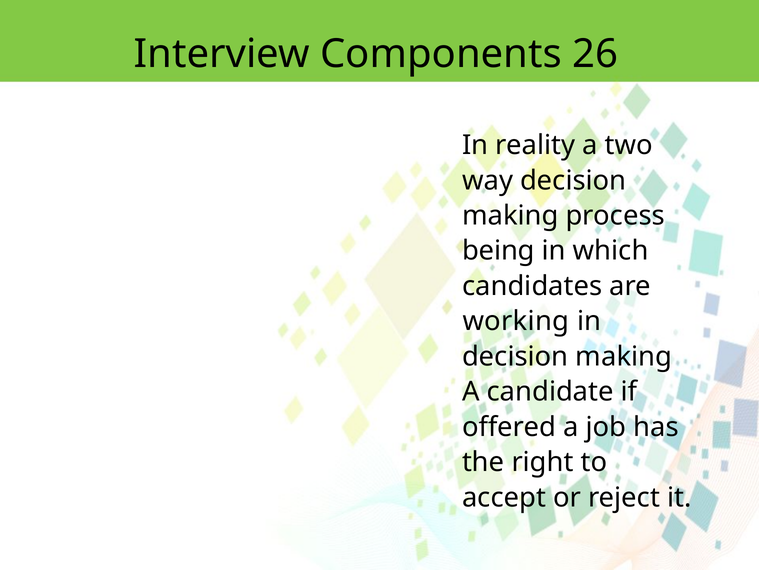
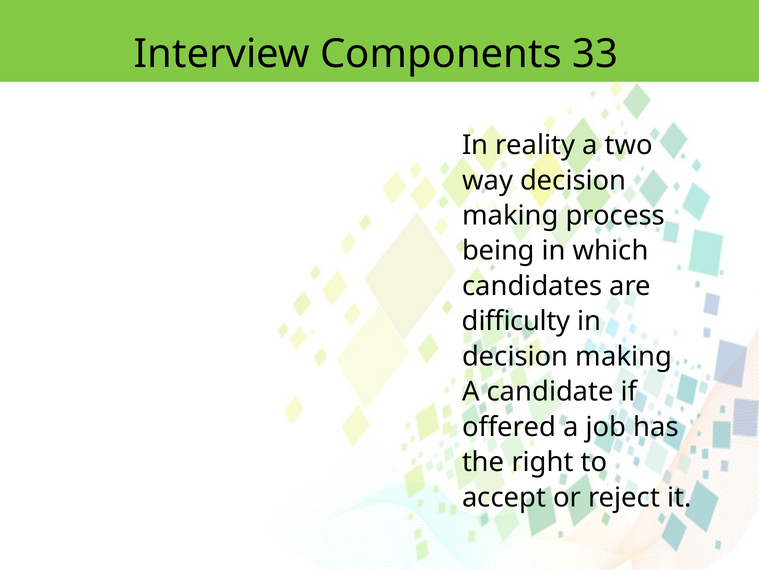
26: 26 -> 33
working: working -> difficulty
